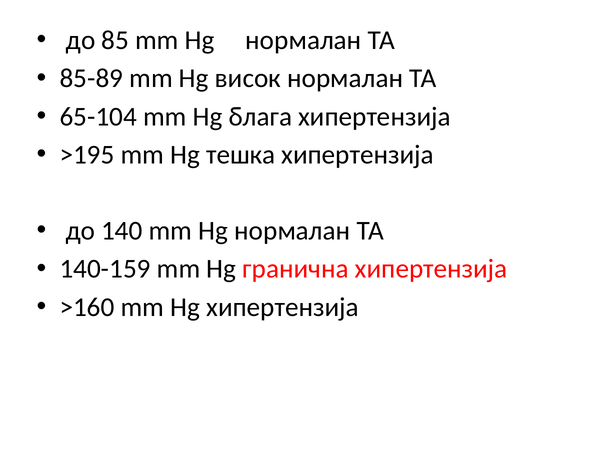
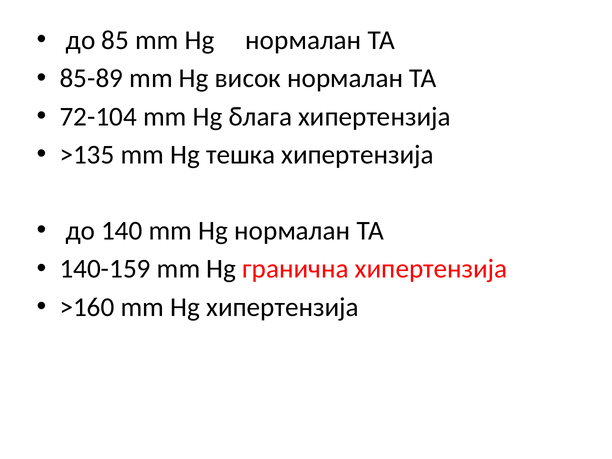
65-104: 65-104 -> 72-104
>195: >195 -> >135
